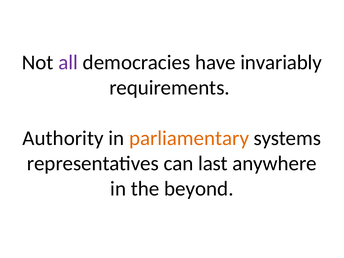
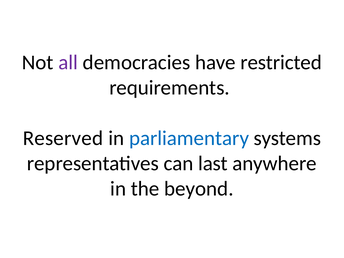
invariably: invariably -> restricted
Authority: Authority -> Reserved
parliamentary colour: orange -> blue
